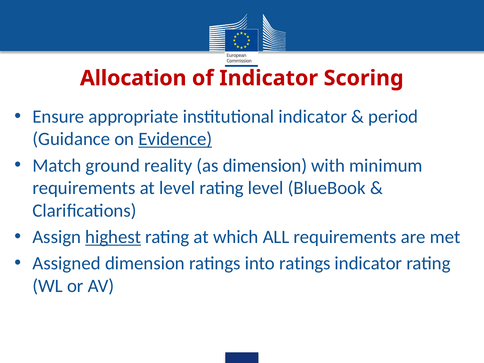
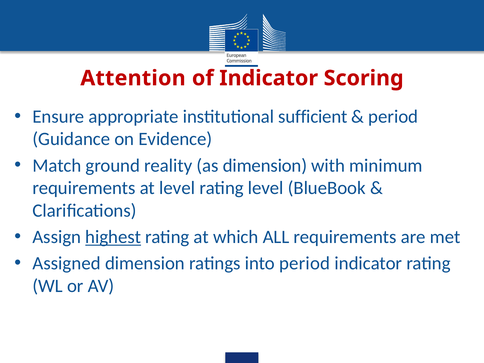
Allocation: Allocation -> Attention
institutional indicator: indicator -> sufficient
Evidence underline: present -> none
into ratings: ratings -> period
